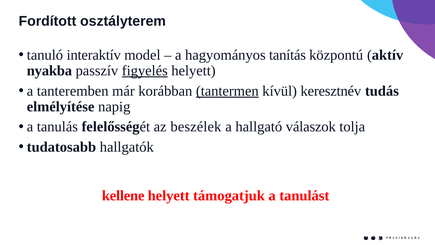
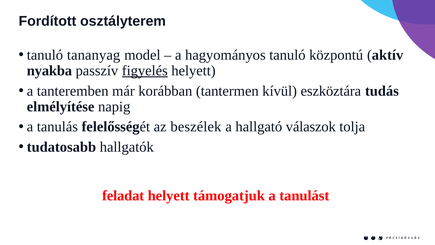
interaktív: interaktív -> tananyag
hagyományos tanítás: tanítás -> tanuló
tantermen underline: present -> none
keresztnév: keresztnév -> eszköztára
kellene: kellene -> feladat
